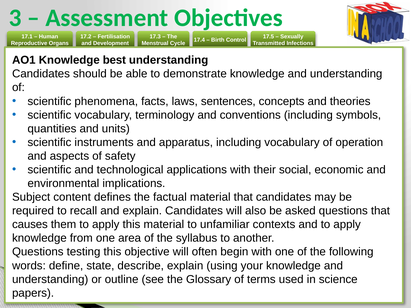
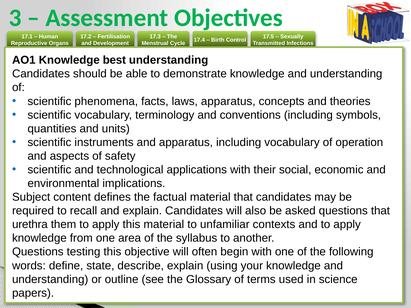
laws sentences: sentences -> apparatus
causes: causes -> urethra
